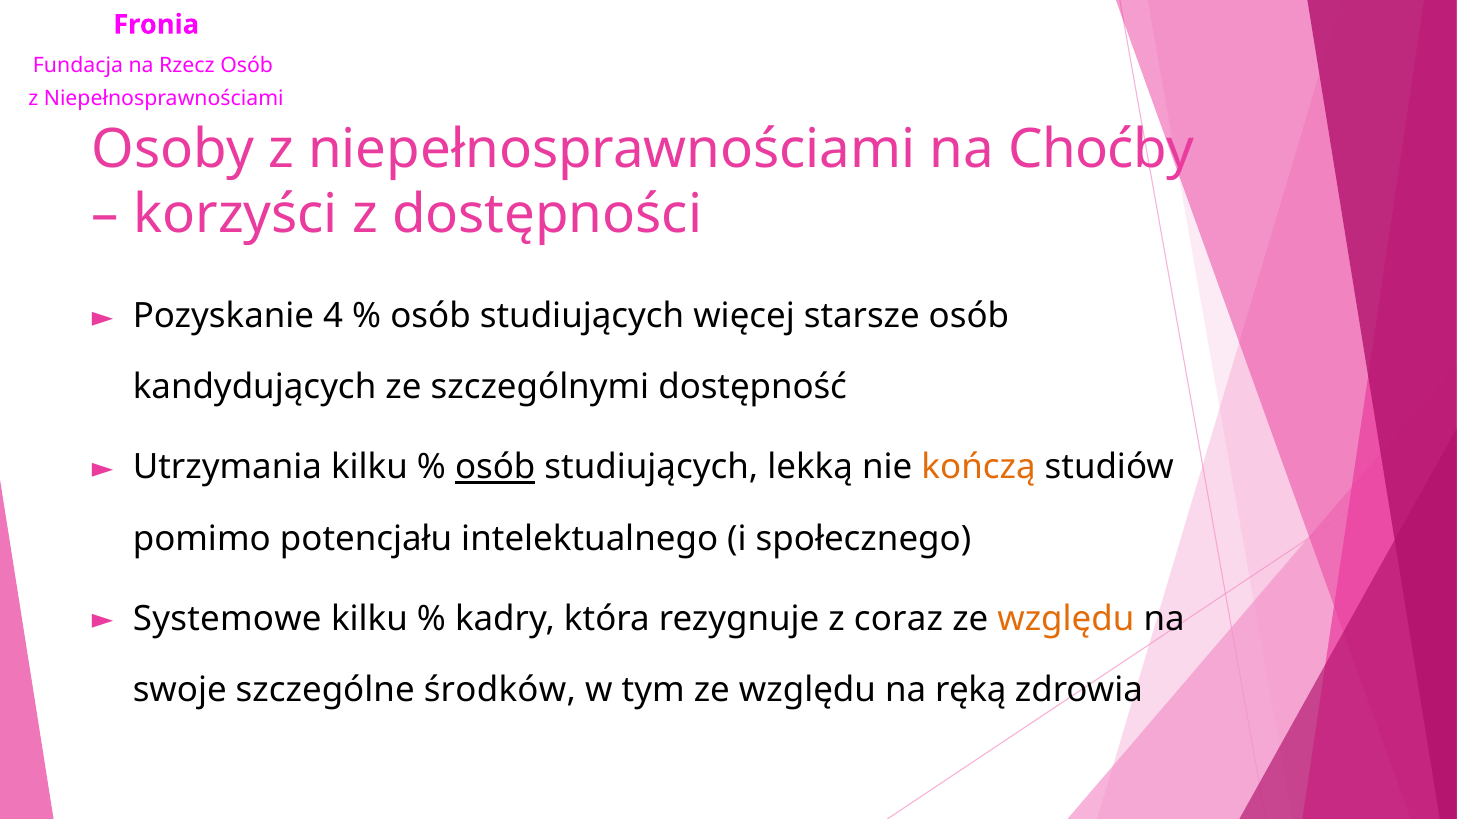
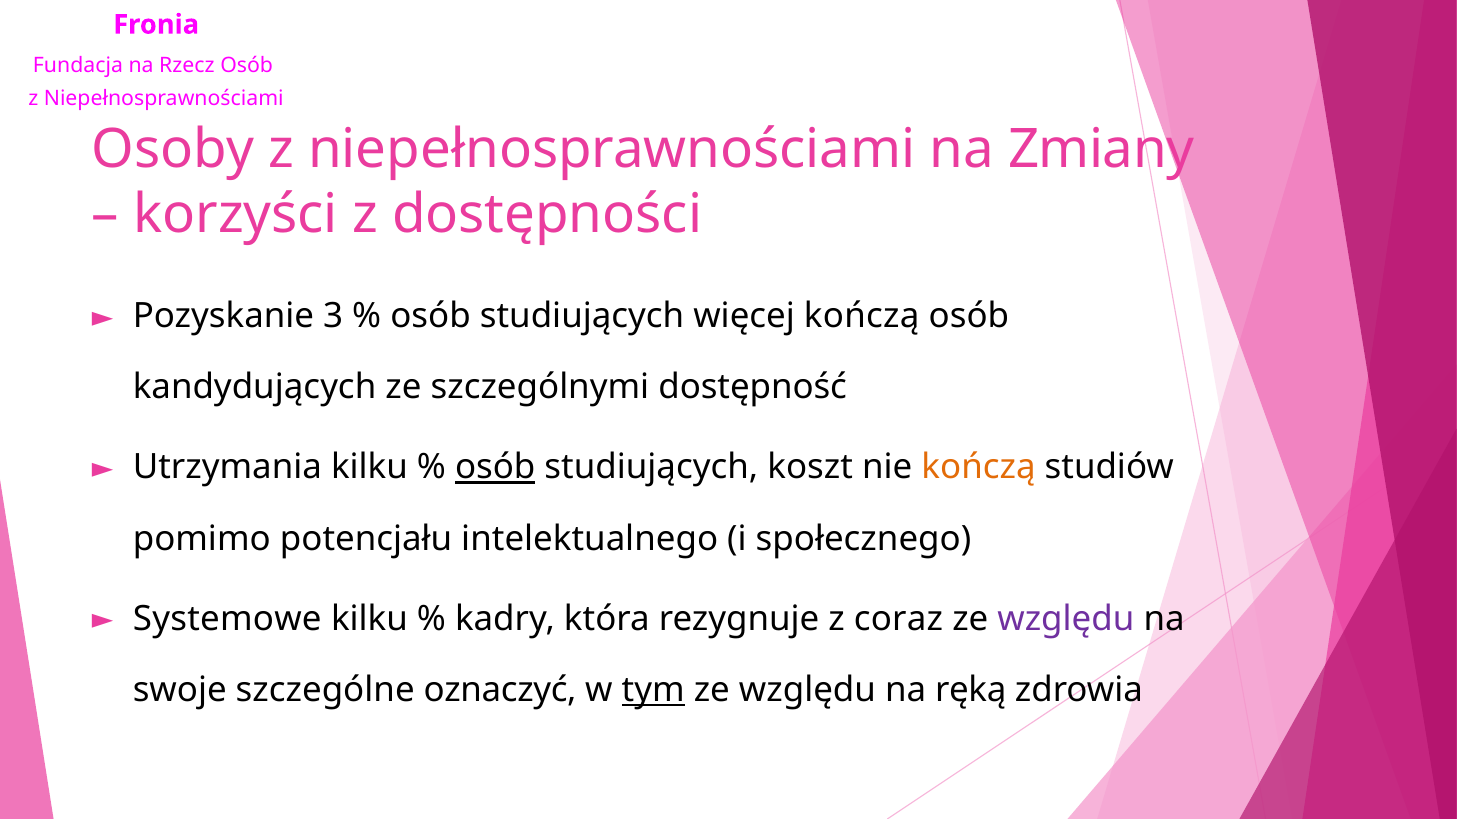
Choćby: Choćby -> Zmiany
4: 4 -> 3
więcej starsze: starsze -> kończą
lekką: lekką -> koszt
względu at (1066, 619) colour: orange -> purple
środków: środków -> oznaczyć
tym underline: none -> present
